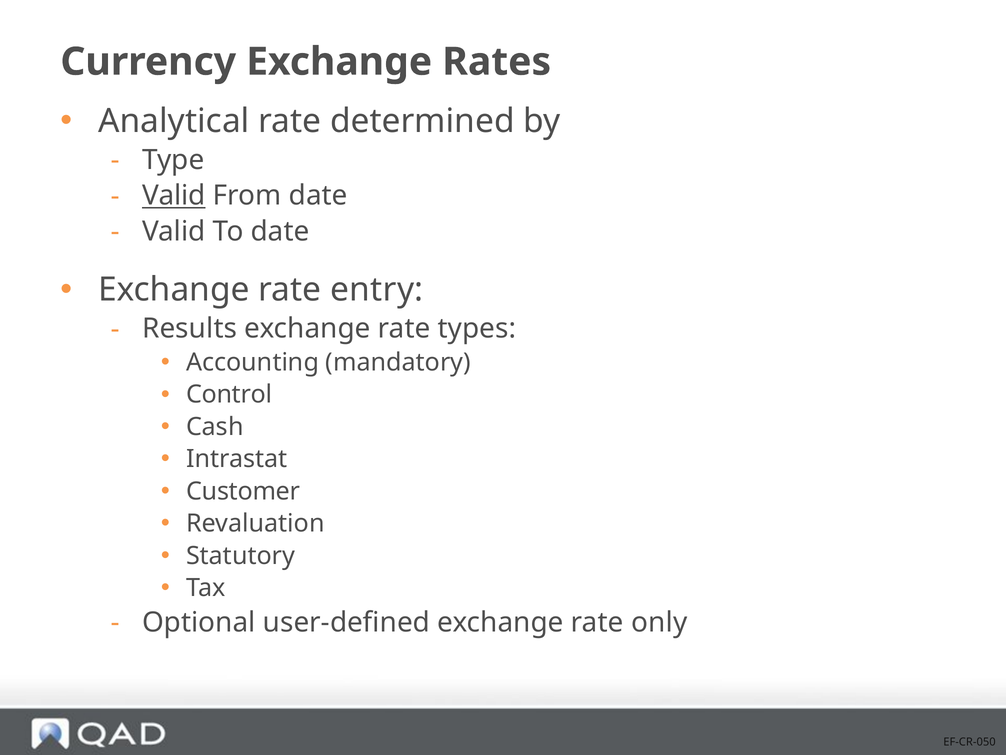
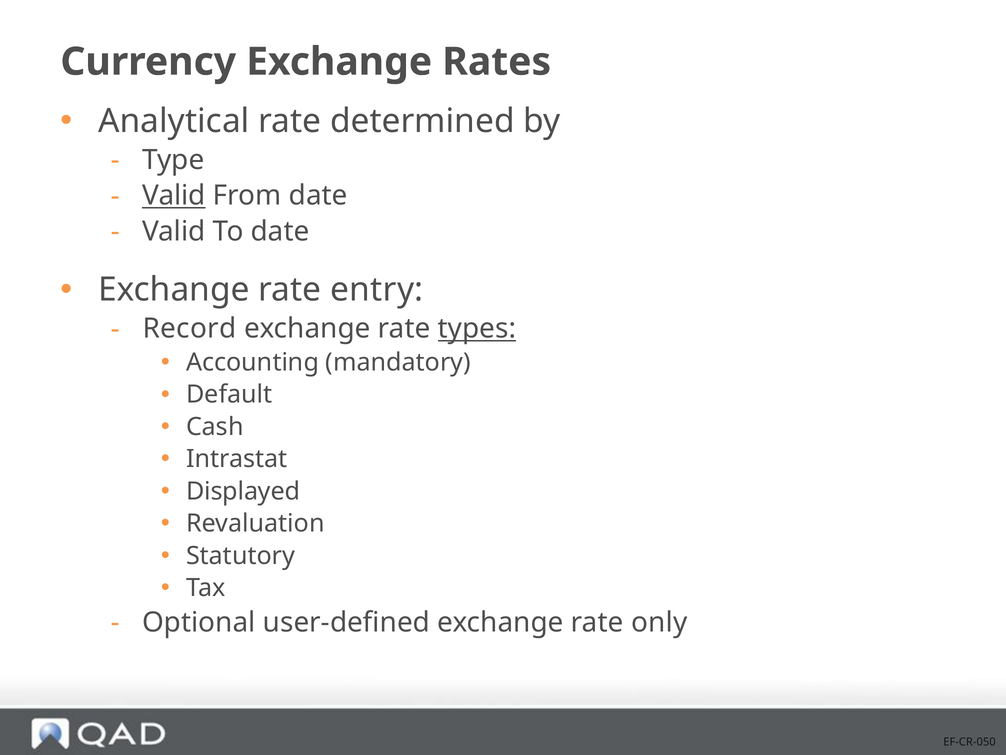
Results: Results -> Record
types underline: none -> present
Control: Control -> Default
Customer: Customer -> Displayed
